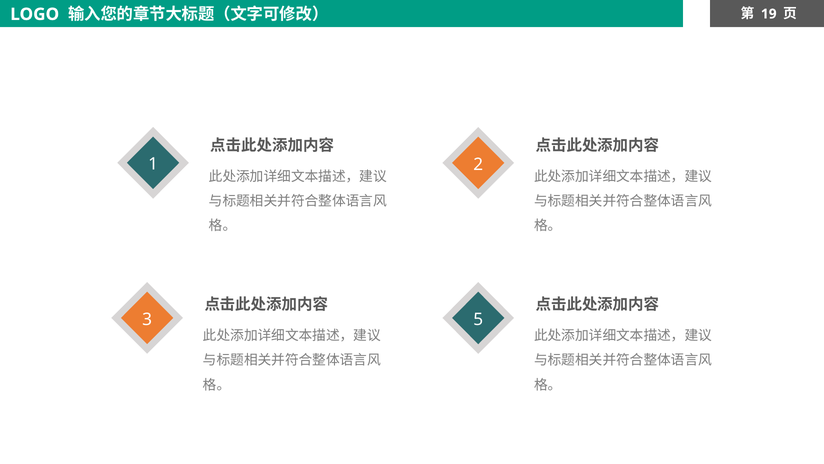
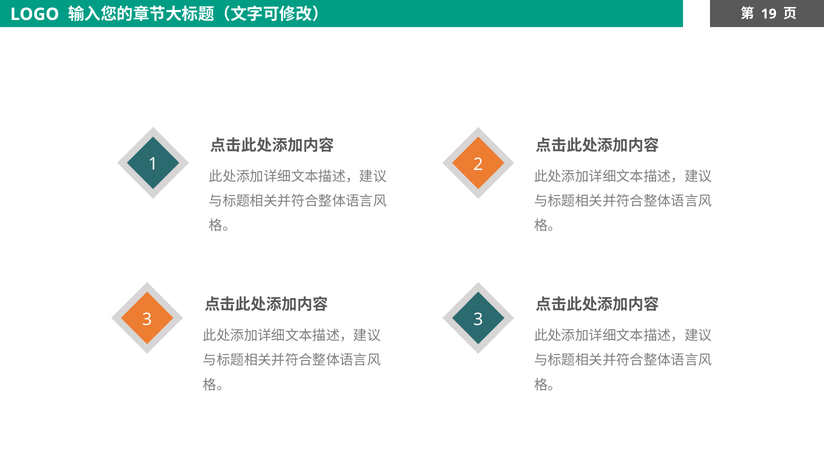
3 5: 5 -> 3
